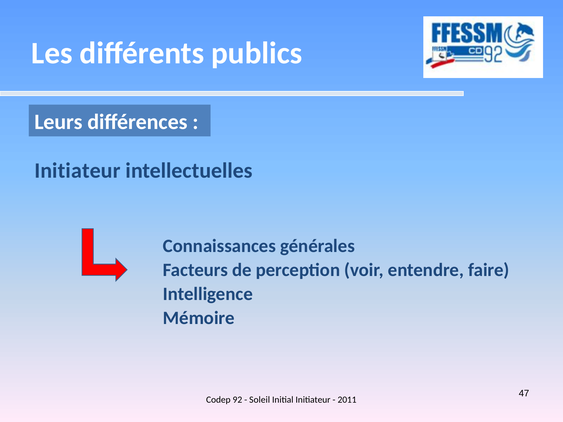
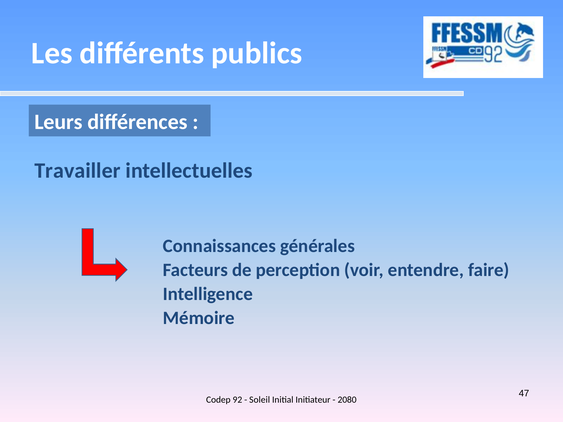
Initiateur at (77, 171): Initiateur -> Travailler
2011: 2011 -> 2080
